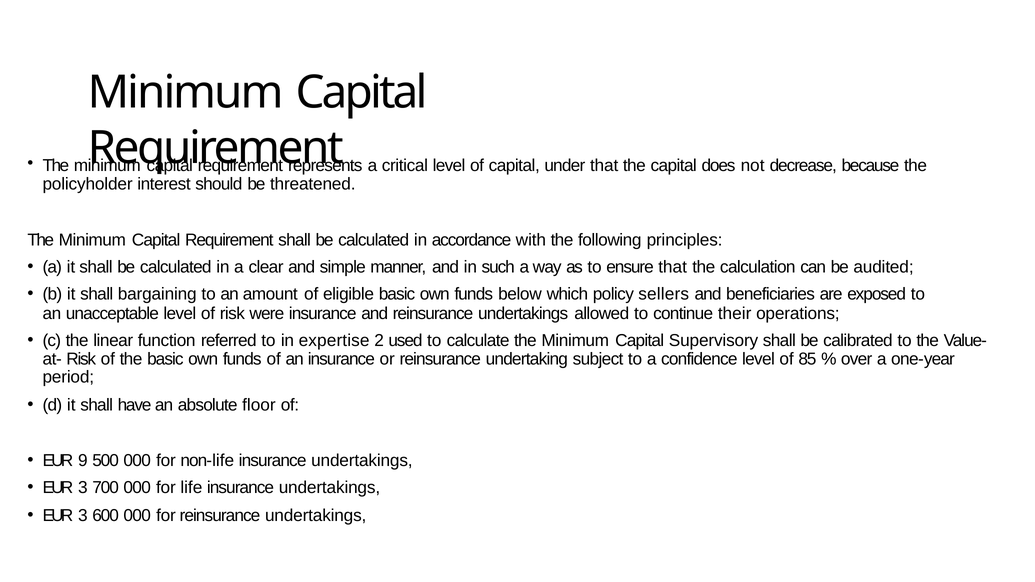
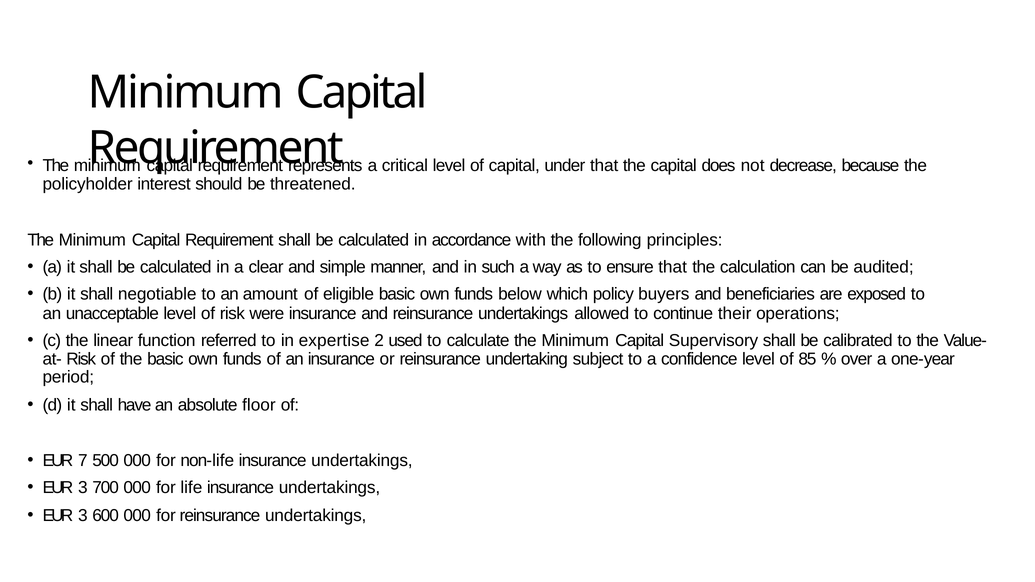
bargaining: bargaining -> negotiable
sellers: sellers -> buyers
9: 9 -> 7
